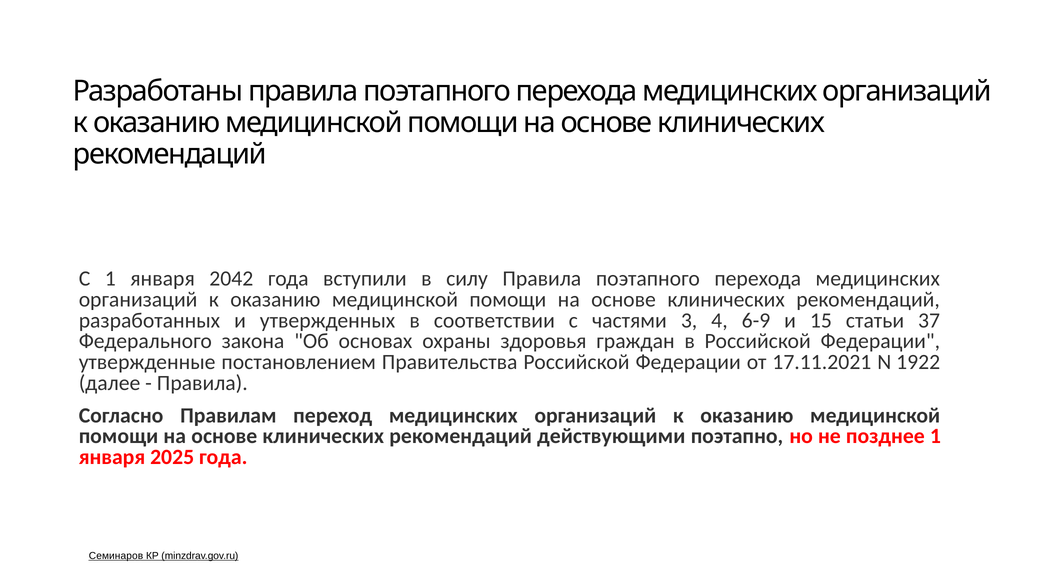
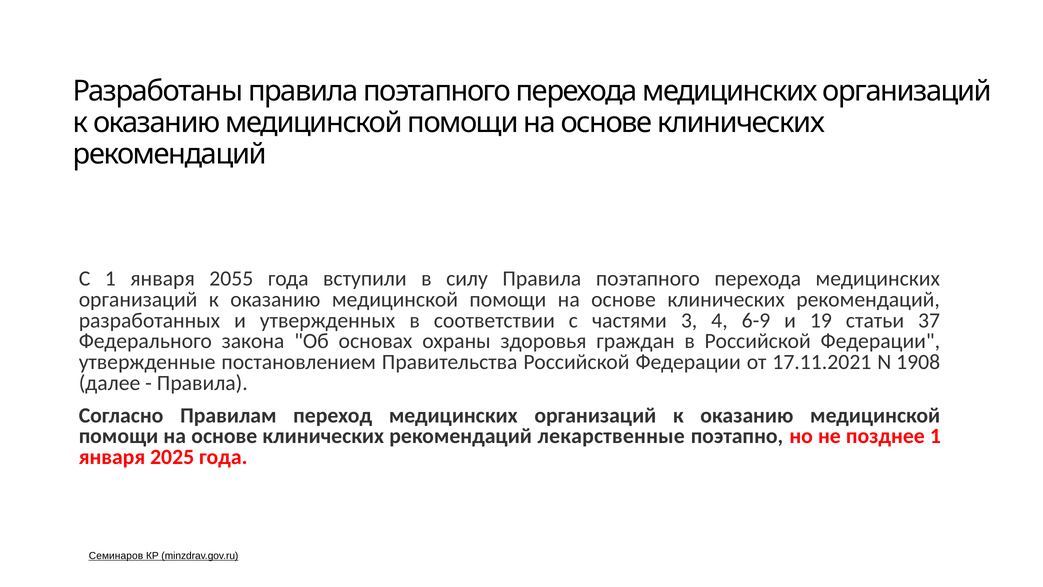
2042: 2042 -> 2055
15: 15 -> 19
1922: 1922 -> 1908
действующими: действующими -> лекарственные
